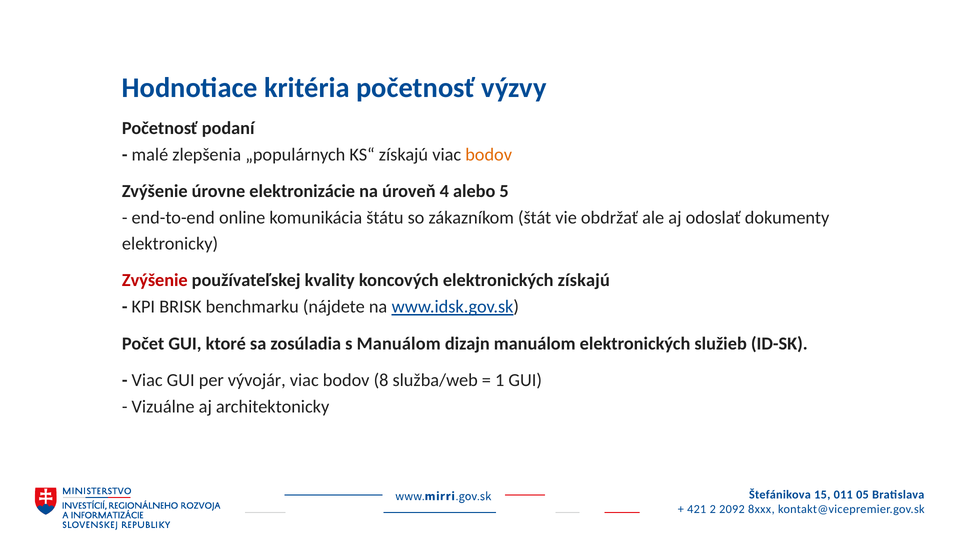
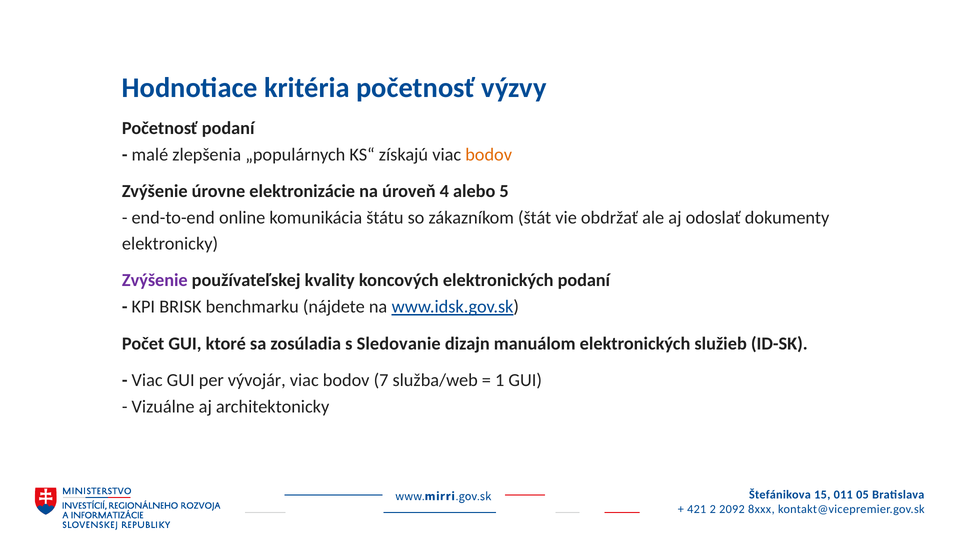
Zvýšenie at (155, 280) colour: red -> purple
elektronických získajú: získajú -> podaní
s Manuálom: Manuálom -> Sledovanie
8: 8 -> 7
